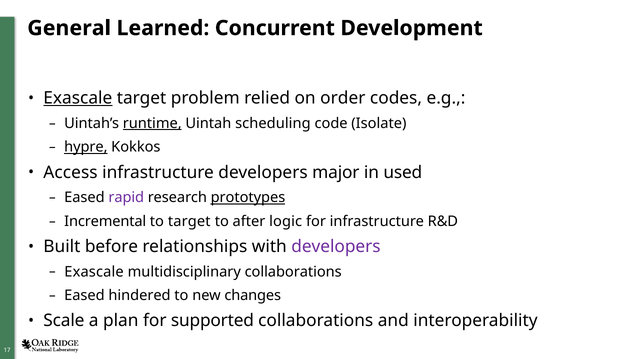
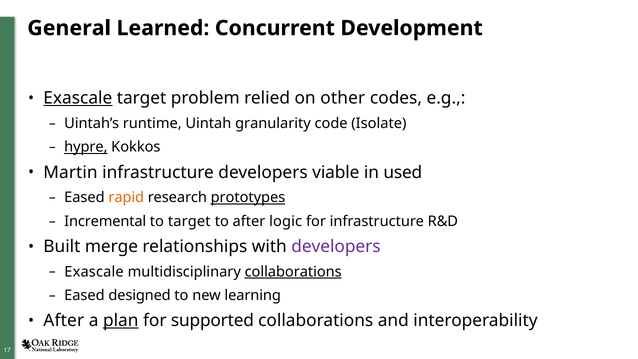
order: order -> other
runtime underline: present -> none
scheduling: scheduling -> granularity
Access: Access -> Martin
major: major -> viable
rapid colour: purple -> orange
before: before -> merge
collaborations at (293, 272) underline: none -> present
hindered: hindered -> designed
changes: changes -> learning
Scale at (64, 321): Scale -> After
plan underline: none -> present
